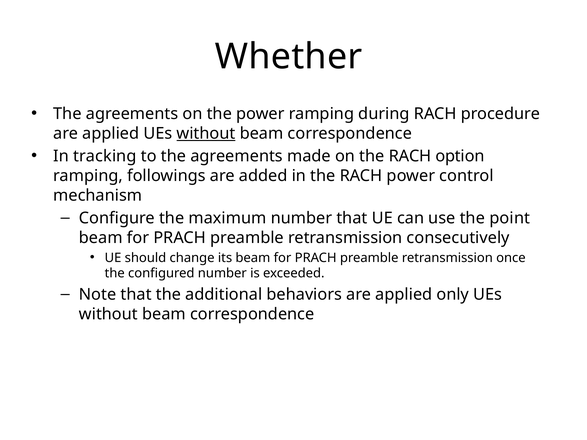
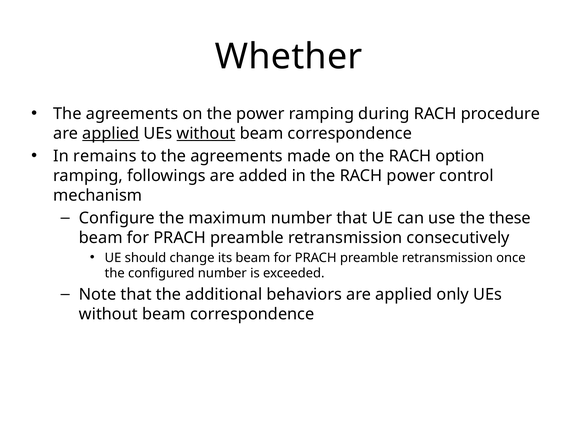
applied at (111, 133) underline: none -> present
tracking: tracking -> remains
point: point -> these
